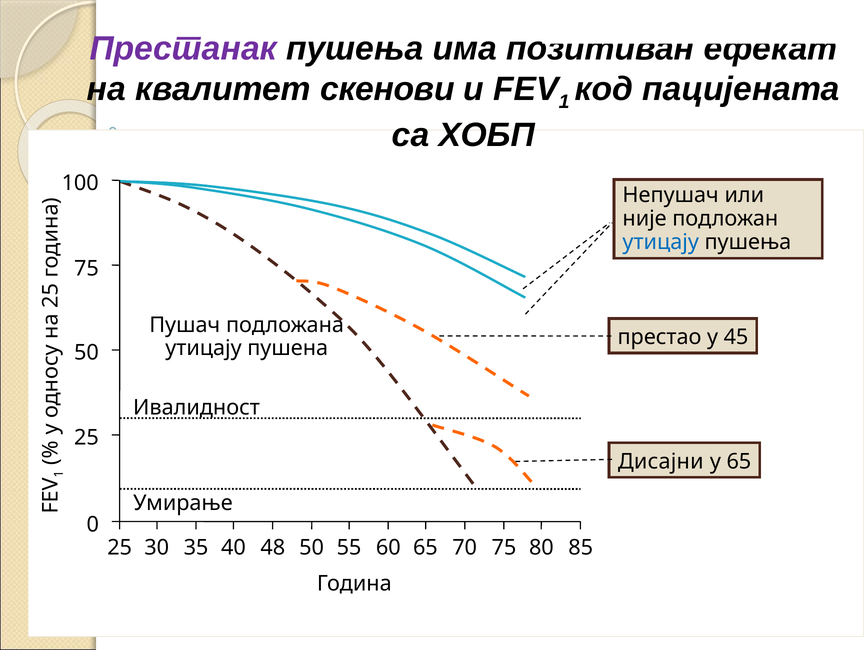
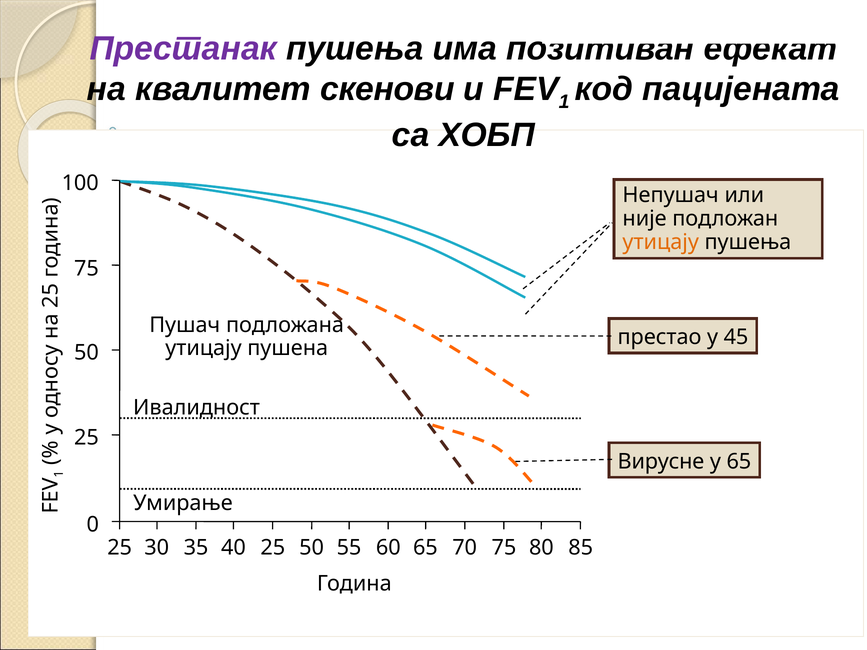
утицају at (661, 242) colour: blue -> orange
Дисајни: Дисајни -> Вирусне
40 48: 48 -> 25
